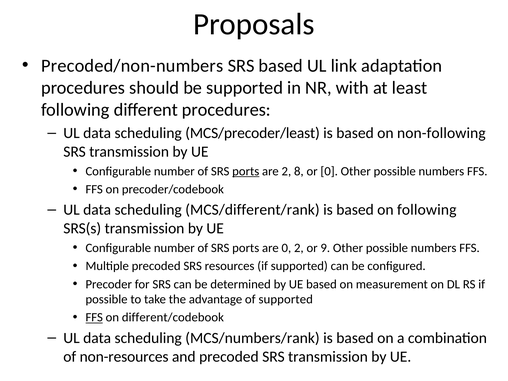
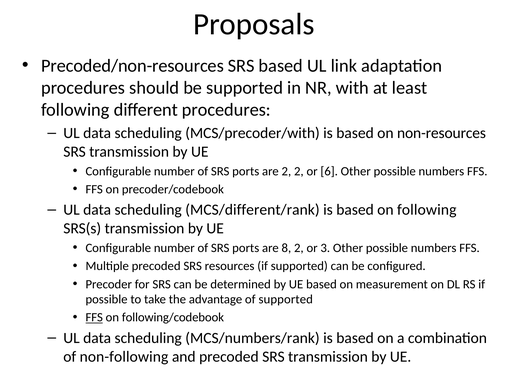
Precoded/non-numbers: Precoded/non-numbers -> Precoded/non-resources
MCS/precoder/least: MCS/precoder/least -> MCS/precoder/with
non-following: non-following -> non-resources
ports at (246, 171) underline: present -> none
2 8: 8 -> 2
or 0: 0 -> 6
are 0: 0 -> 8
9: 9 -> 3
different/codebook: different/codebook -> following/codebook
non-resources: non-resources -> non-following
